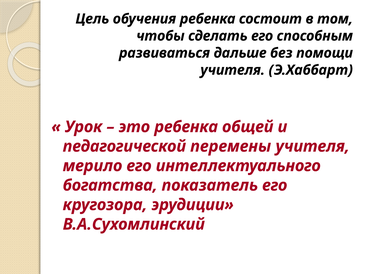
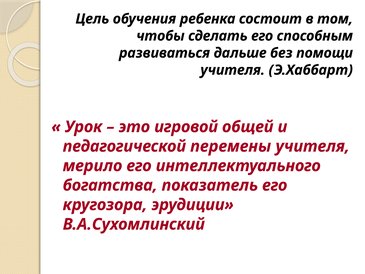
это ребенка: ребенка -> игровой
